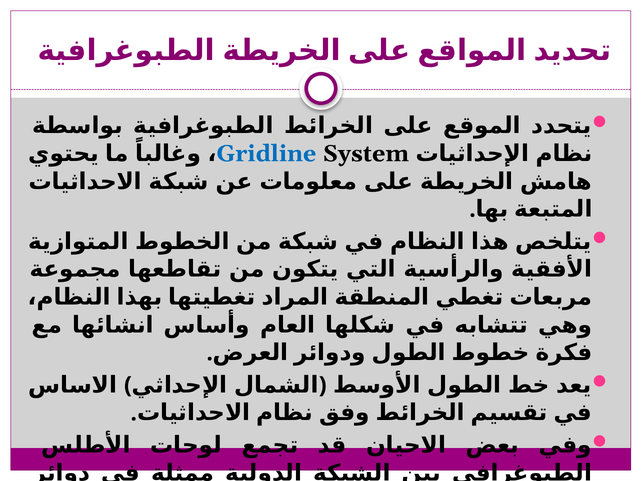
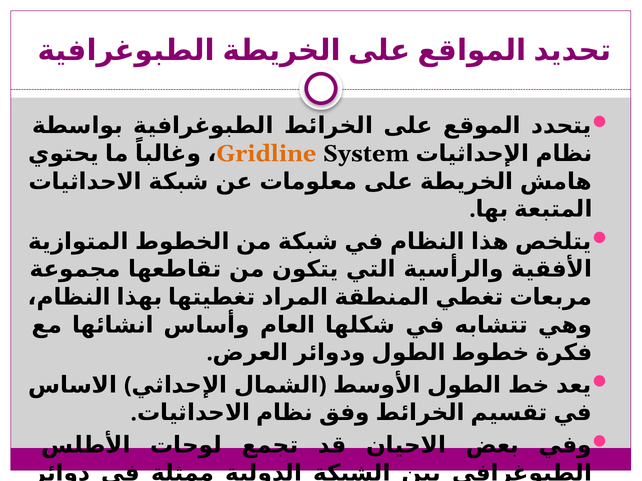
Gridline colour: blue -> orange
